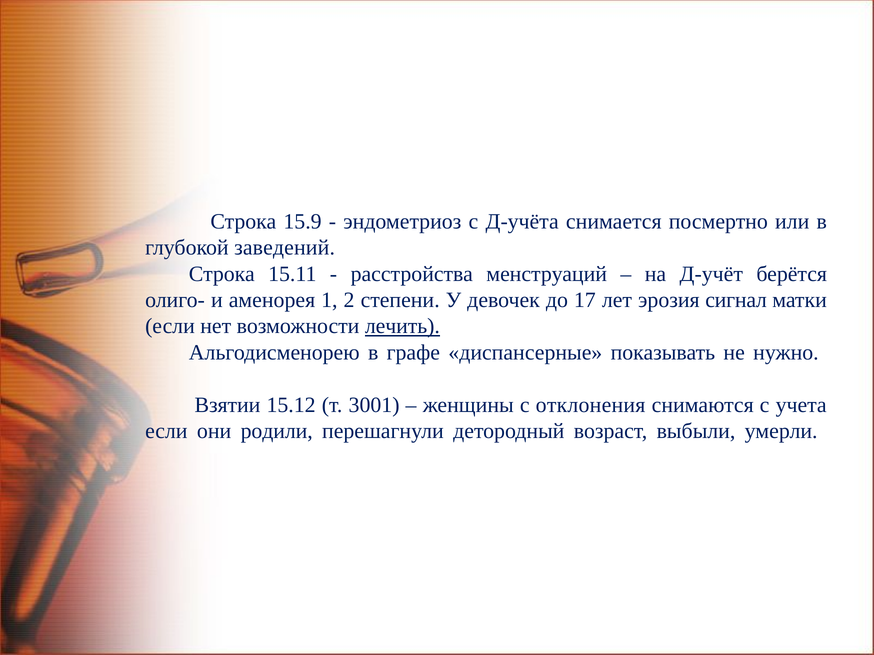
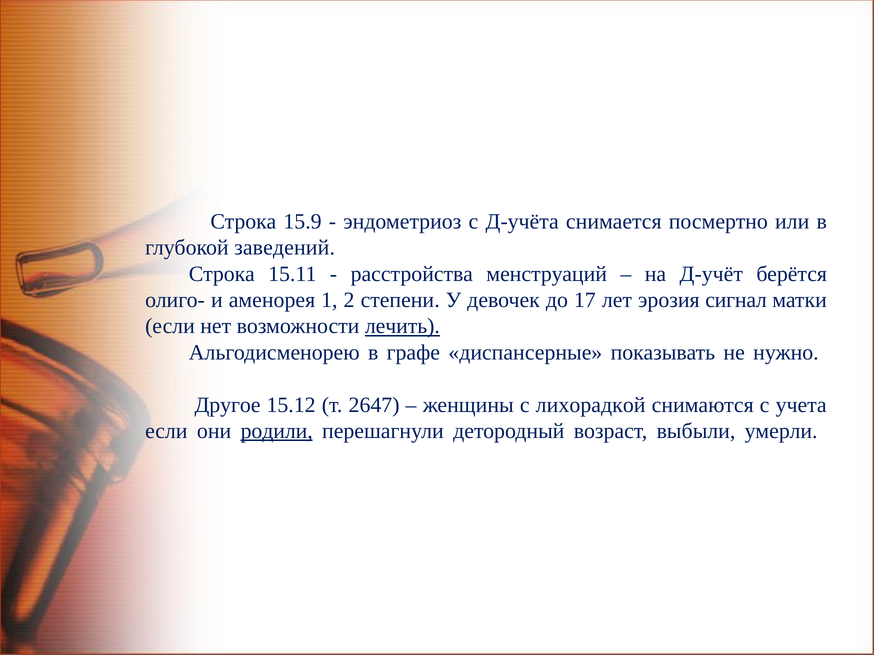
Взятии: Взятии -> Другое
3001: 3001 -> 2647
отклонения: отклонения -> лихорадкой
родили underline: none -> present
